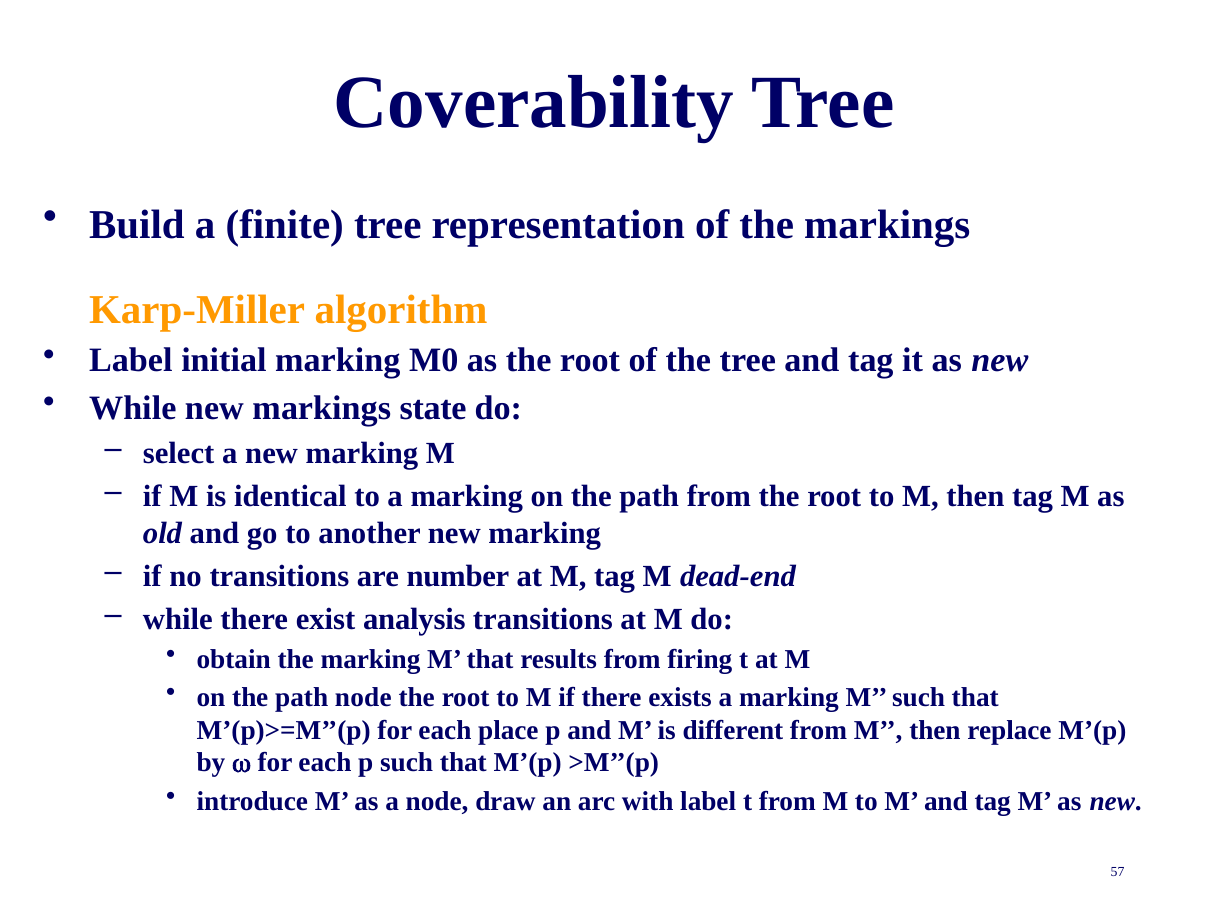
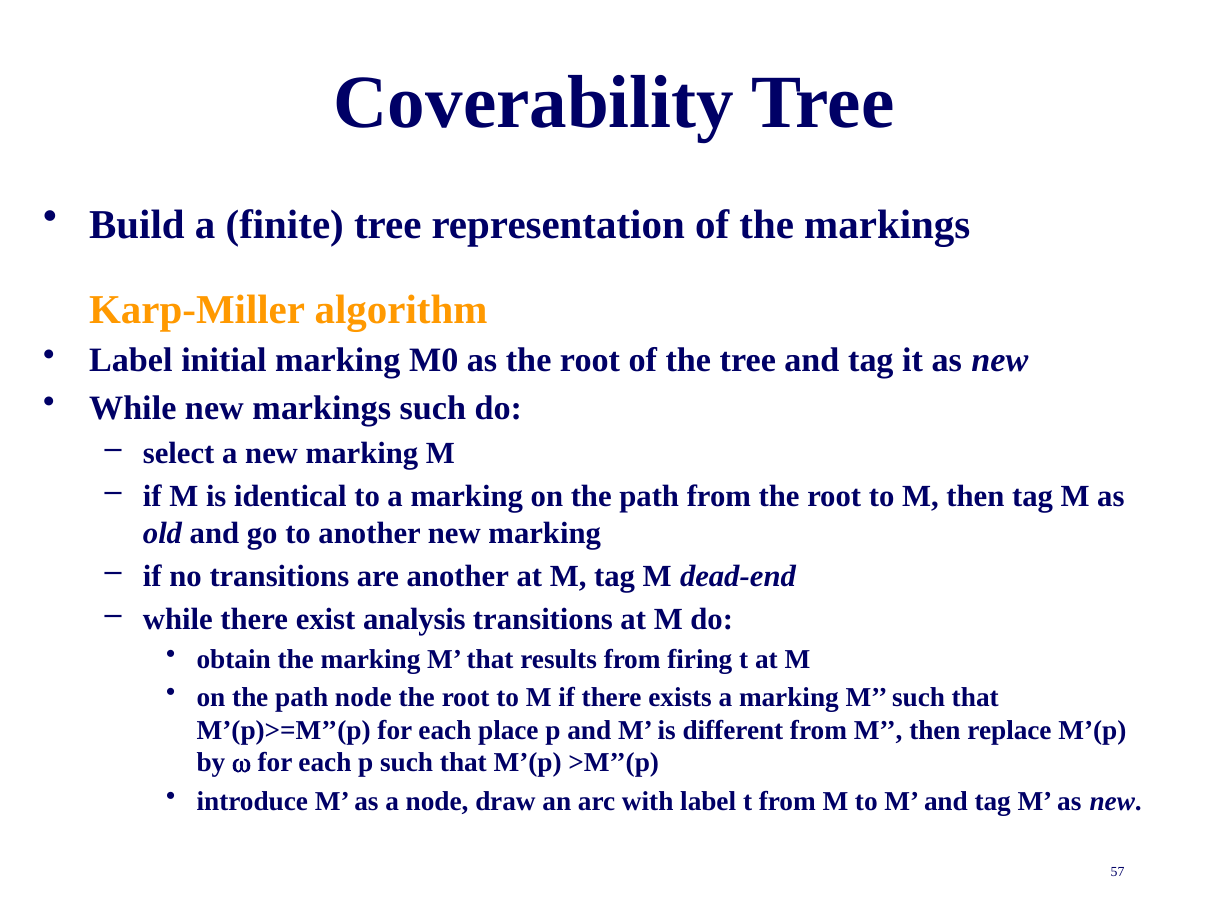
markings state: state -> such
are number: number -> another
